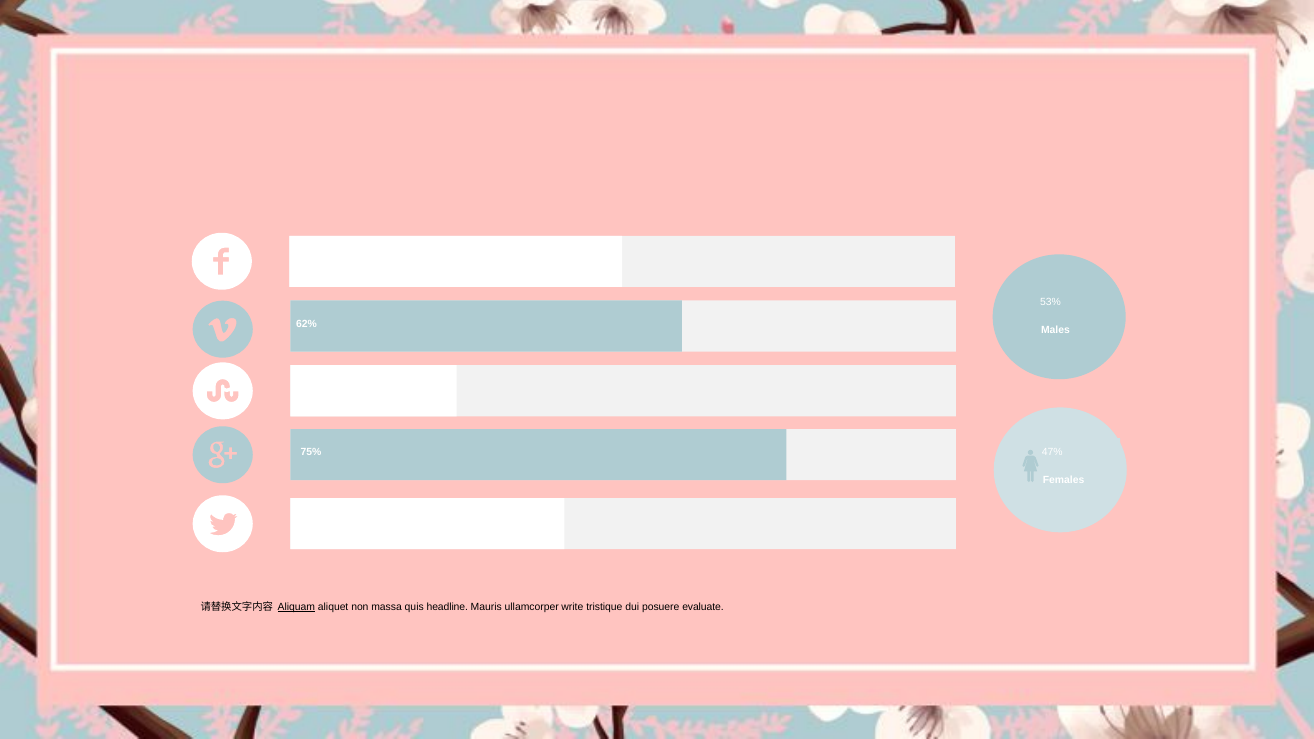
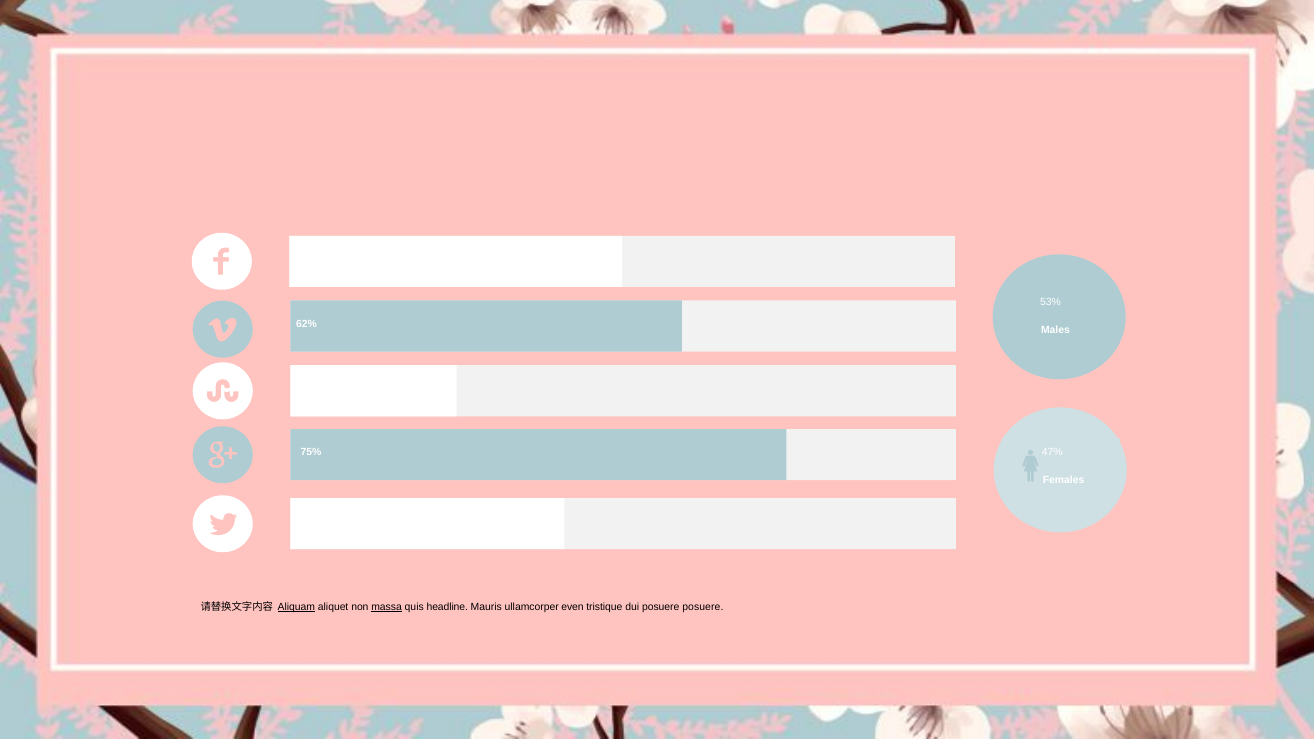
massa underline: none -> present
write: write -> even
posuere evaluate: evaluate -> posuere
